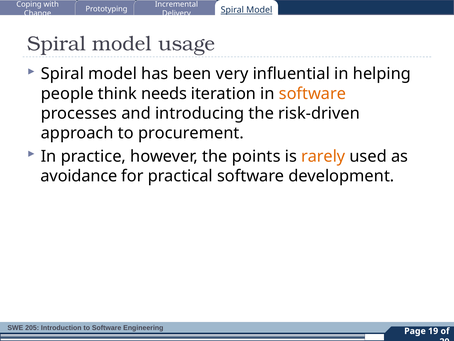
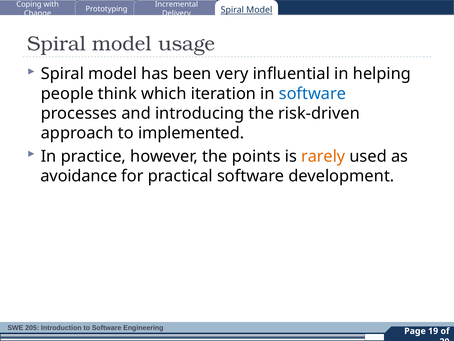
needs: needs -> which
software at (312, 93) colour: orange -> blue
procurement: procurement -> implemented
